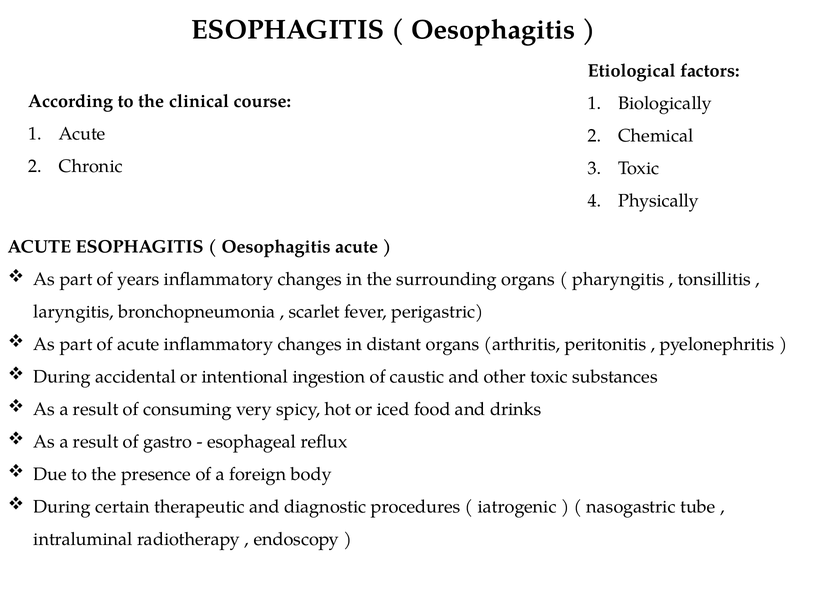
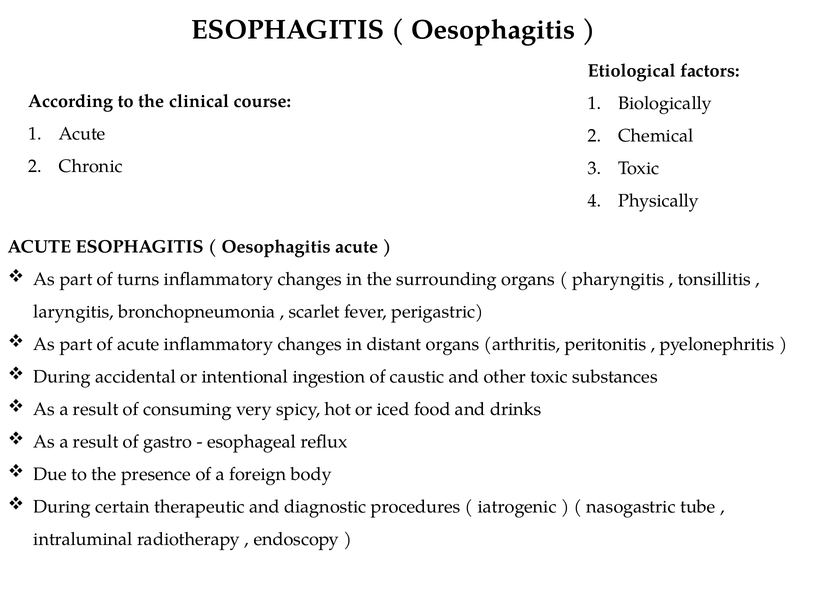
years: years -> turns
